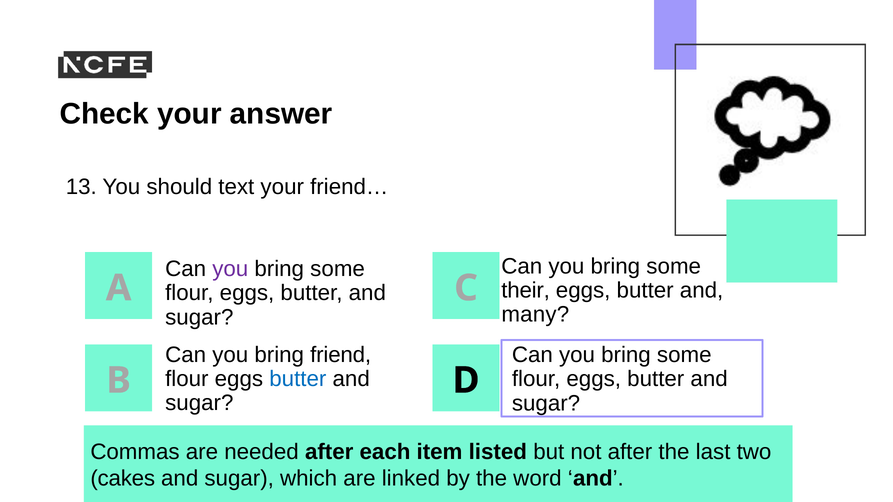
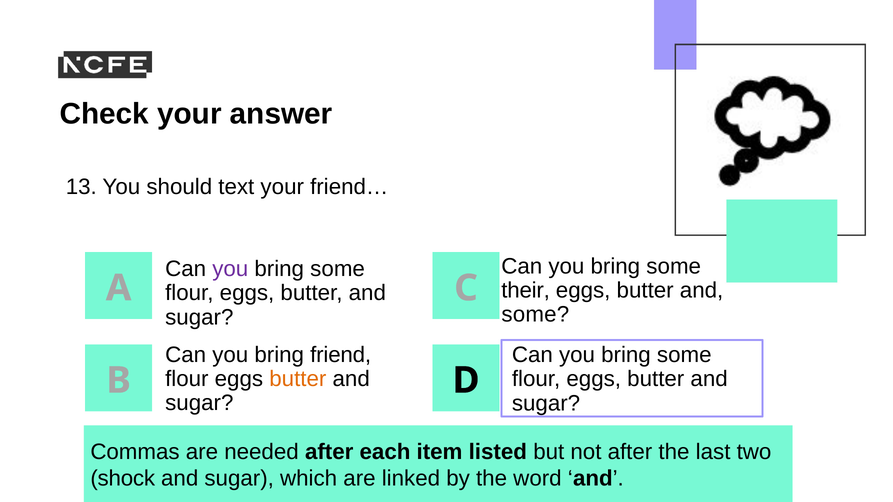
many at (535, 315): many -> some
butter at (298, 379) colour: blue -> orange
cakes: cakes -> shock
